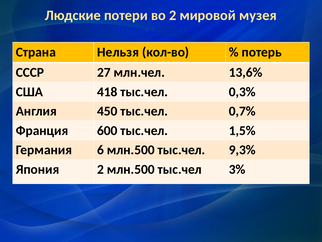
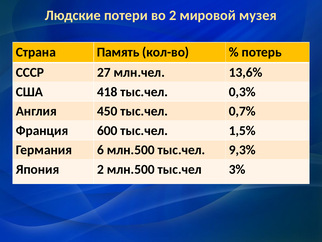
Нельзя: Нельзя -> Память
